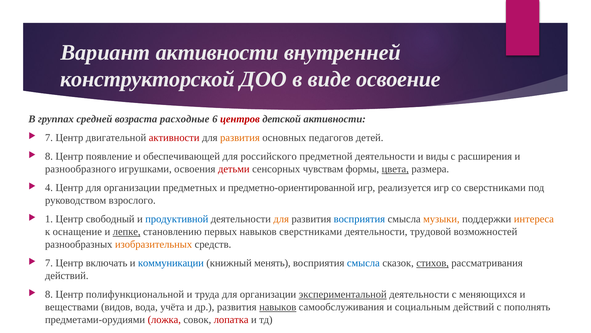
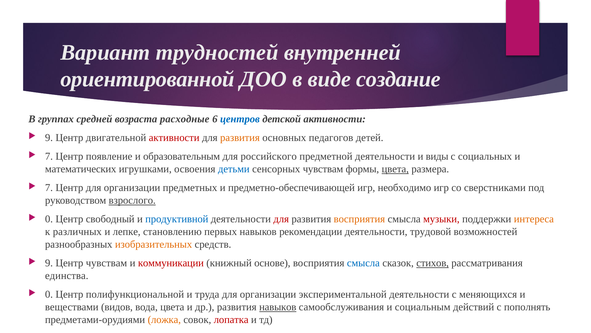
Вариант активности: активности -> трудностей
конструкторской: конструкторской -> ориентированной
освоение: освоение -> создание
центров colour: red -> blue
7 at (49, 138): 7 -> 9
8 at (49, 156): 8 -> 7
обеспечивающей: обеспечивающей -> образовательным
расширения: расширения -> социальных
разнообразного: разнообразного -> математических
детьми colour: red -> blue
4 at (49, 188): 4 -> 7
предметно-ориентированной: предметно-ориентированной -> предметно-обеспечивающей
реализуется: реализуется -> необходимо
взрослого underline: none -> present
1 at (49, 219): 1 -> 0
для at (281, 219) colour: orange -> red
восприятия at (359, 219) colour: blue -> orange
музыки colour: orange -> red
оснащение: оснащение -> различных
лепке underline: present -> none
навыков сверстниками: сверстниками -> рекомендации
7 at (49, 263): 7 -> 9
Центр включать: включать -> чувствам
коммуникации colour: blue -> red
менять: менять -> основе
действий at (67, 275): действий -> единства
8 at (49, 294): 8 -> 0
экспериментальной underline: present -> none
вода учёта: учёта -> цвета
ложка colour: red -> orange
